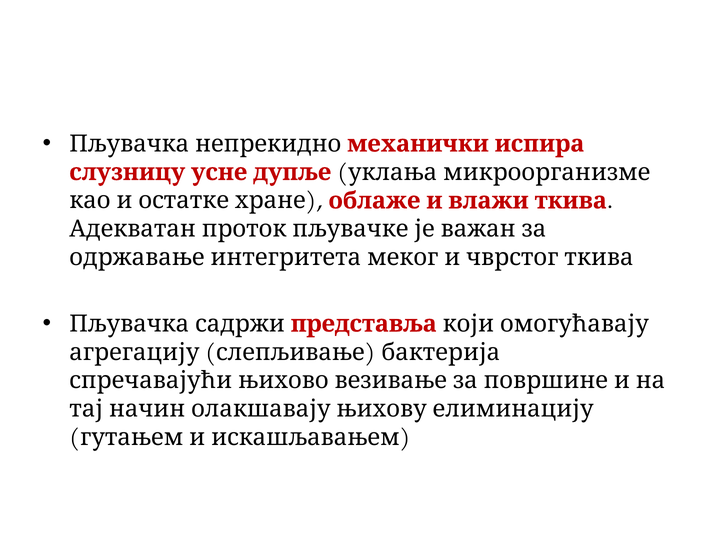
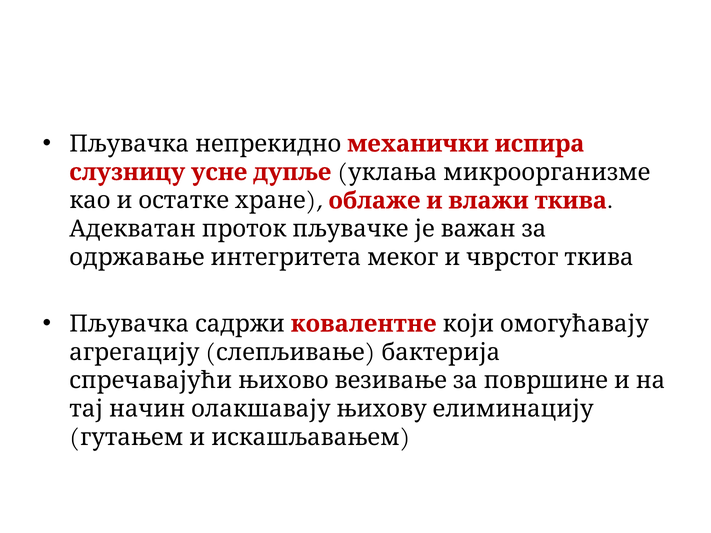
представља: представља -> ковалентне
